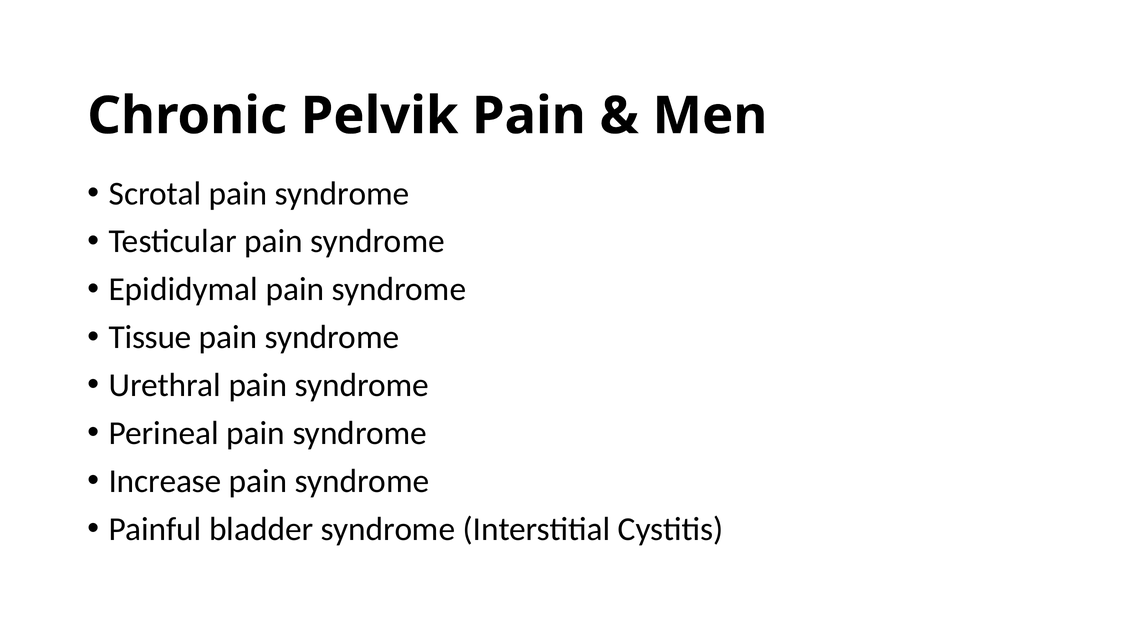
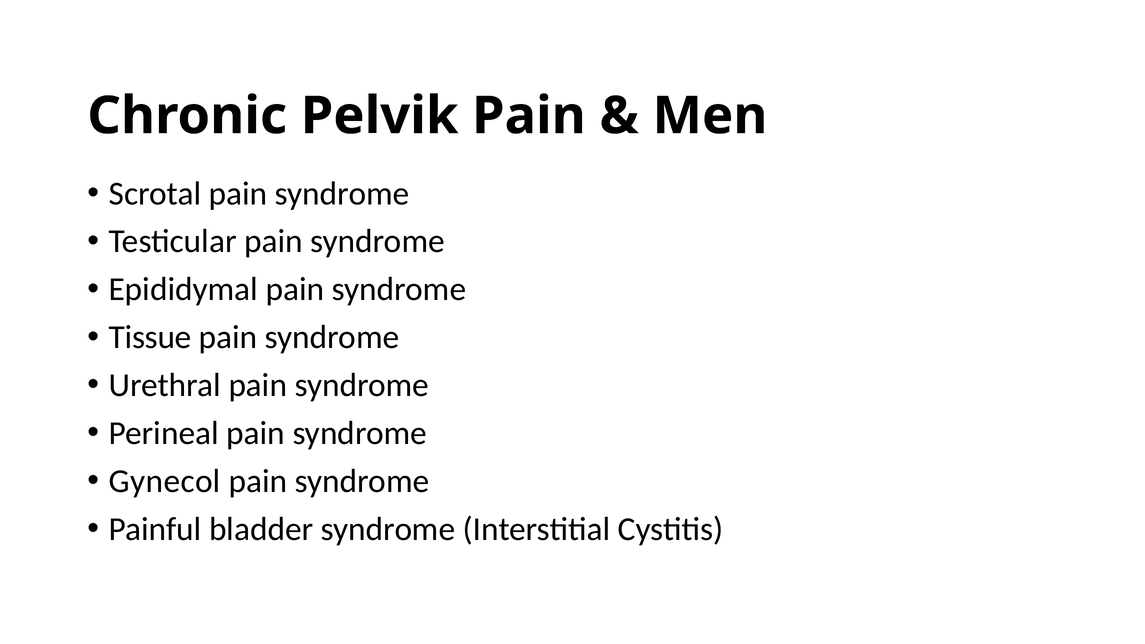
Increase: Increase -> Gynecol
